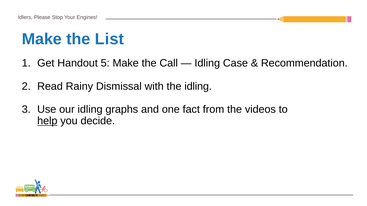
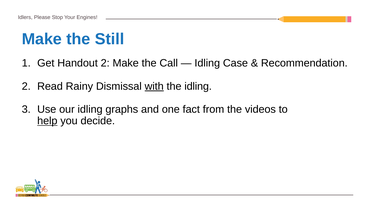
List: List -> Still
Handout 5: 5 -> 2
with underline: none -> present
